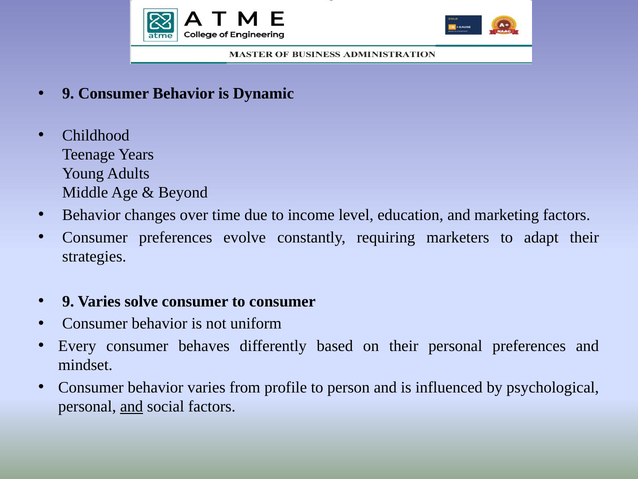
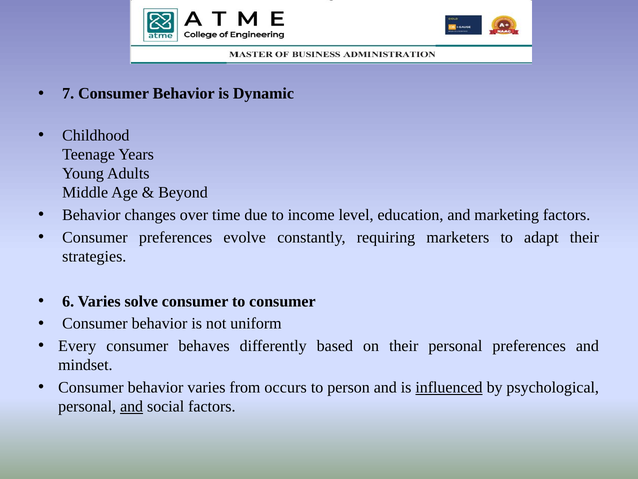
9 at (68, 94): 9 -> 7
9 at (68, 301): 9 -> 6
profile: profile -> occurs
influenced underline: none -> present
